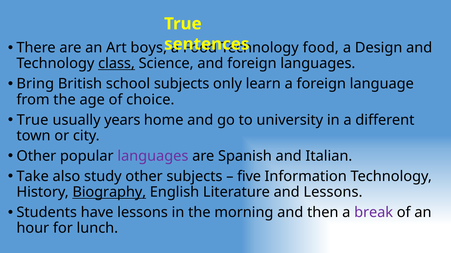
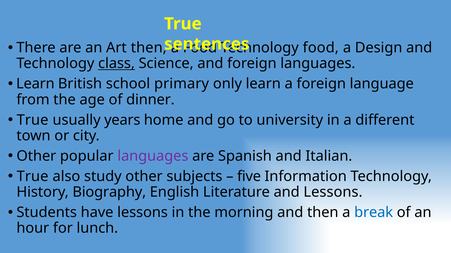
Art boys: boys -> then
Bring at (35, 84): Bring -> Learn
school subjects: subjects -> primary
choice: choice -> dinner
Take at (33, 177): Take -> True
Biography underline: present -> none
break colour: purple -> blue
